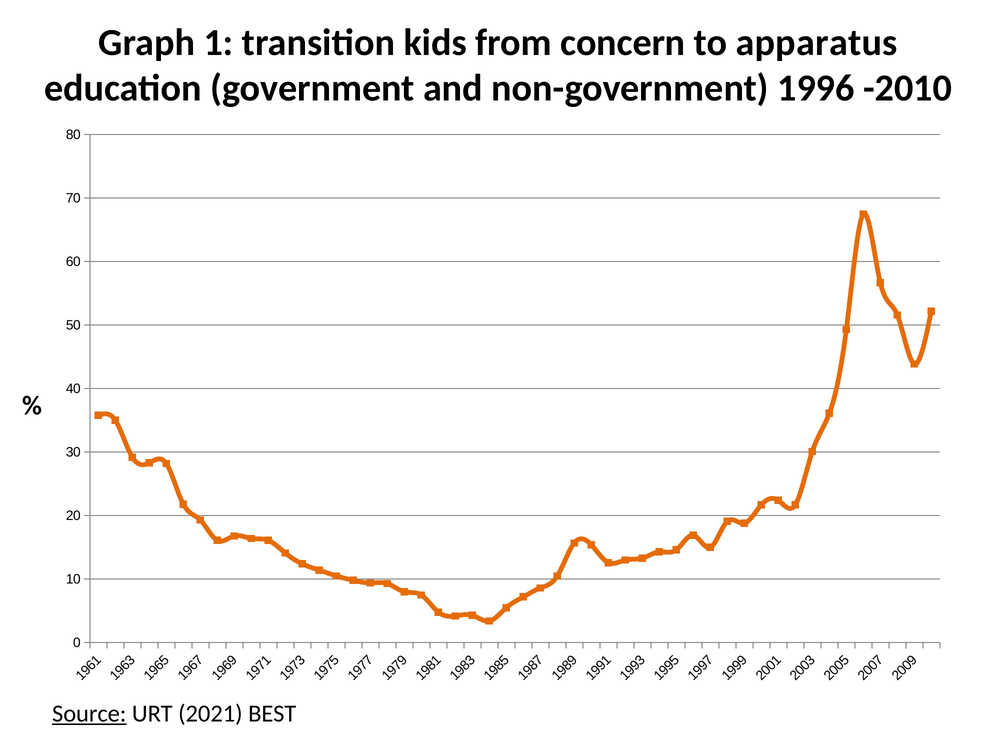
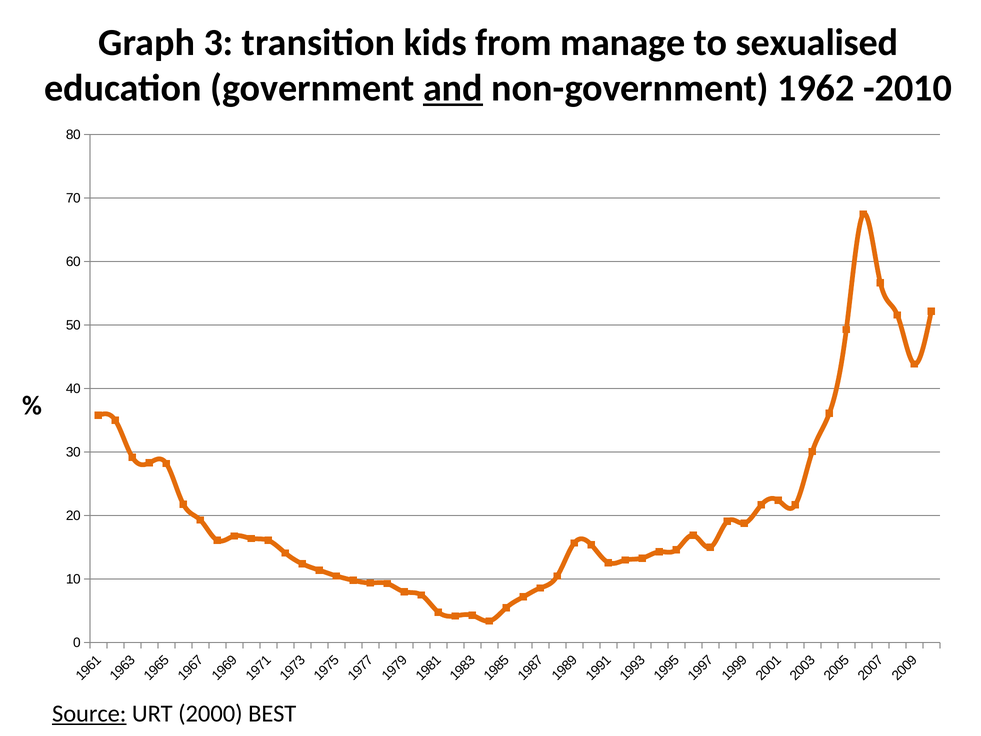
Graph 1: 1 -> 3
concern: concern -> manage
apparatus: apparatus -> sexualised
and underline: none -> present
1996: 1996 -> 1962
2021: 2021 -> 2000
